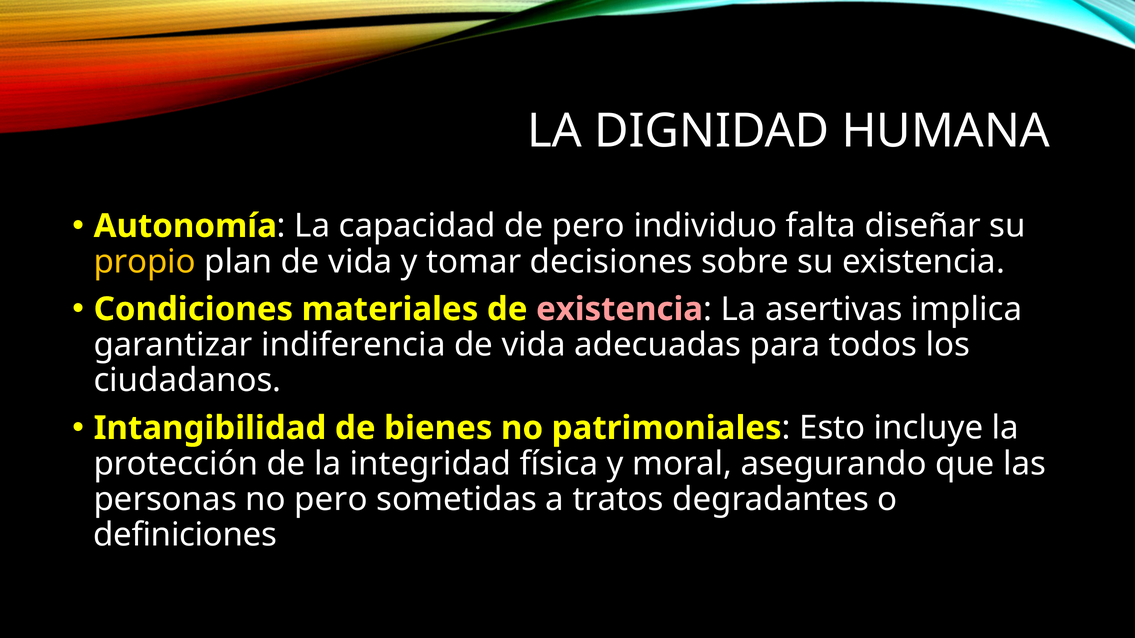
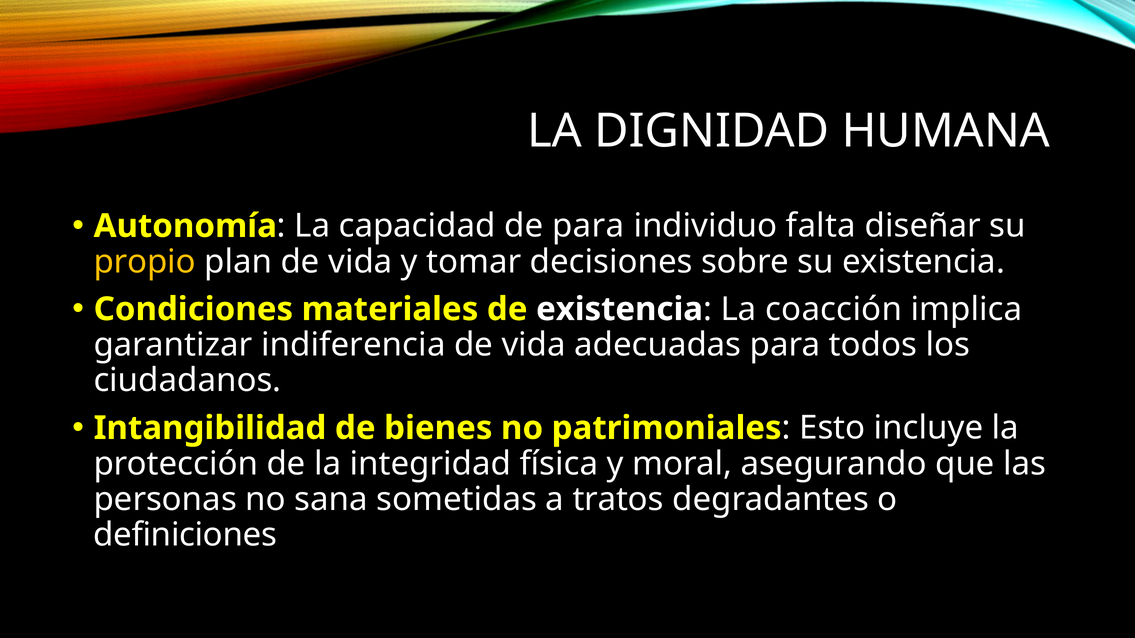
de pero: pero -> para
existencia at (620, 309) colour: pink -> white
asertivas: asertivas -> coacción
no pero: pero -> sana
